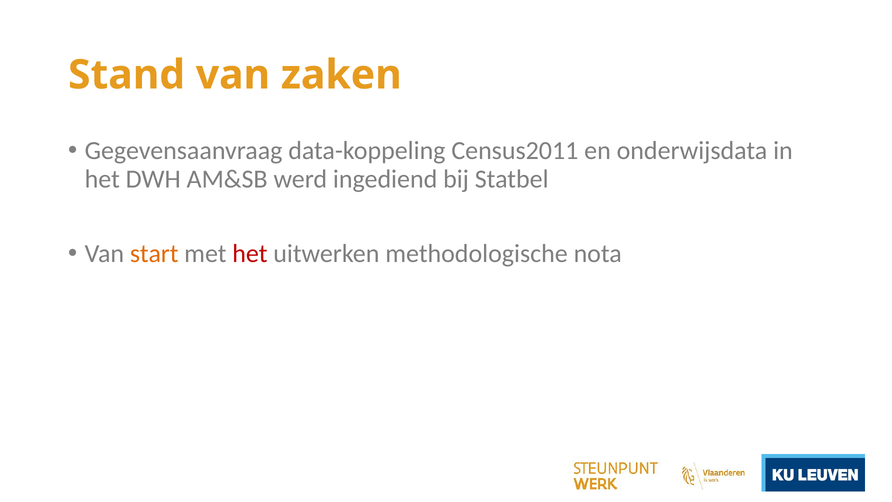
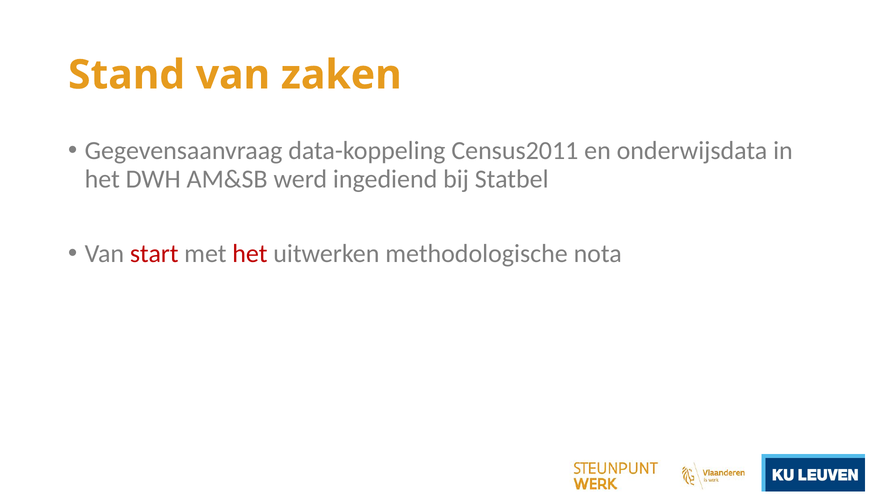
start colour: orange -> red
